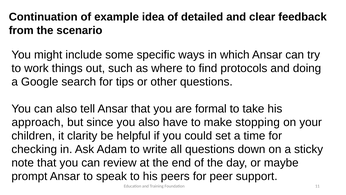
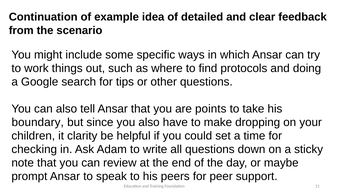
formal: formal -> points
approach: approach -> boundary
stopping: stopping -> dropping
